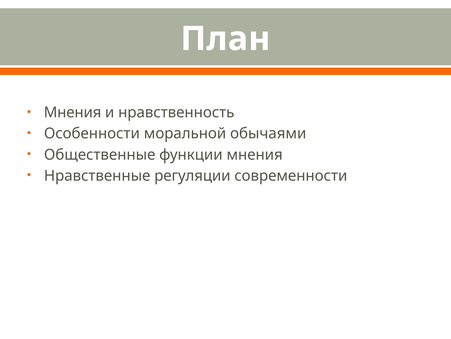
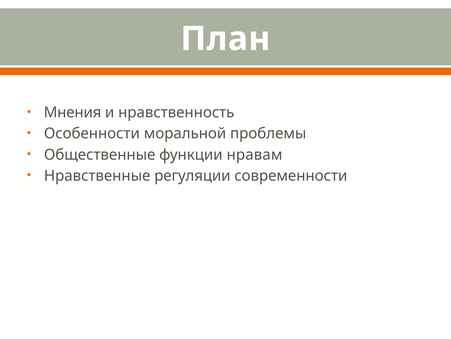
обычаями: обычаями -> проблемы
функции мнения: мнения -> нравам
